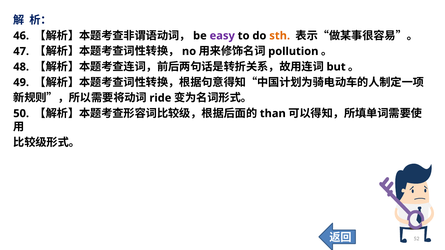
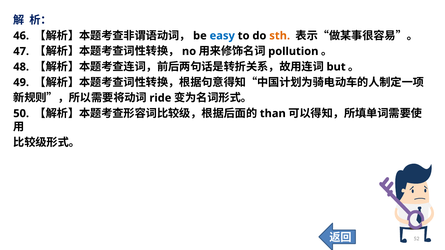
easy colour: purple -> blue
